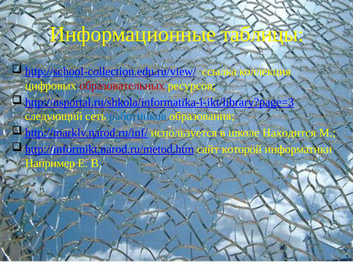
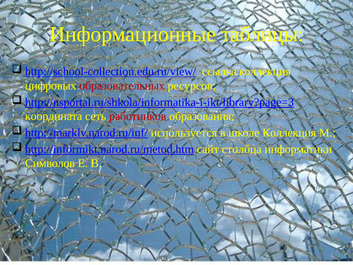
следующий: следующий -> координата
работников colour: blue -> red
школе Находится: Находится -> Коллекция
которой: которой -> столбца
Например: Например -> Символов
